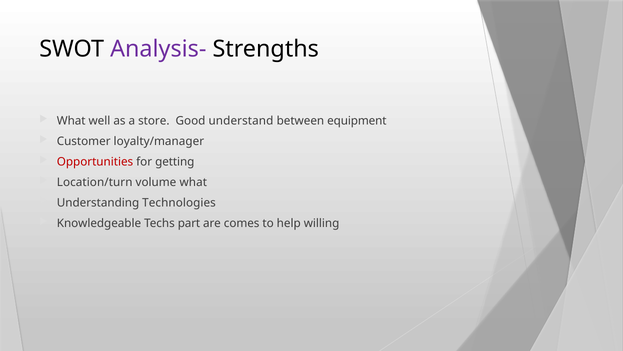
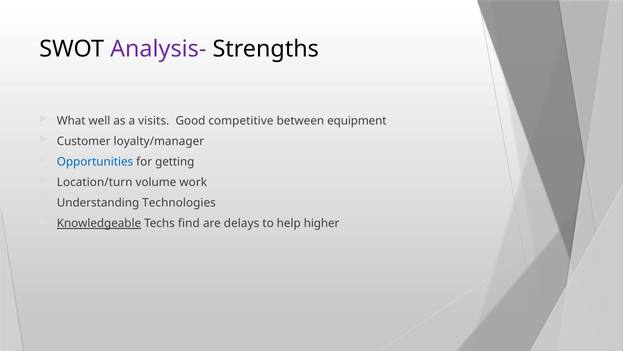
store: store -> visits
understand: understand -> competitive
Opportunities colour: red -> blue
volume what: what -> work
Knowledgeable underline: none -> present
part: part -> find
comes: comes -> delays
willing: willing -> higher
